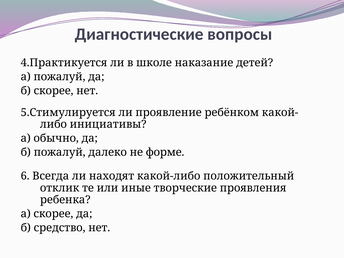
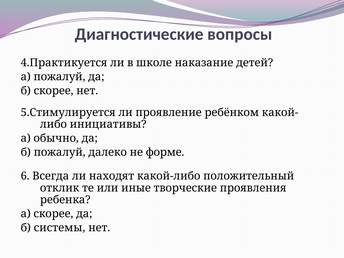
средство: средство -> системы
